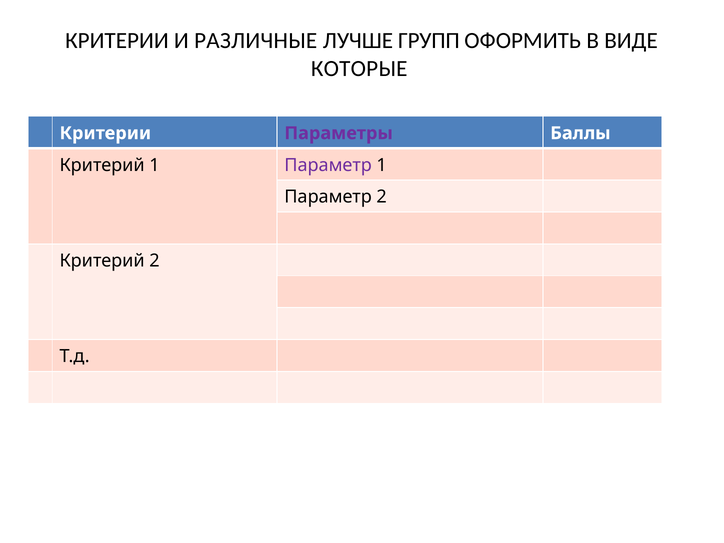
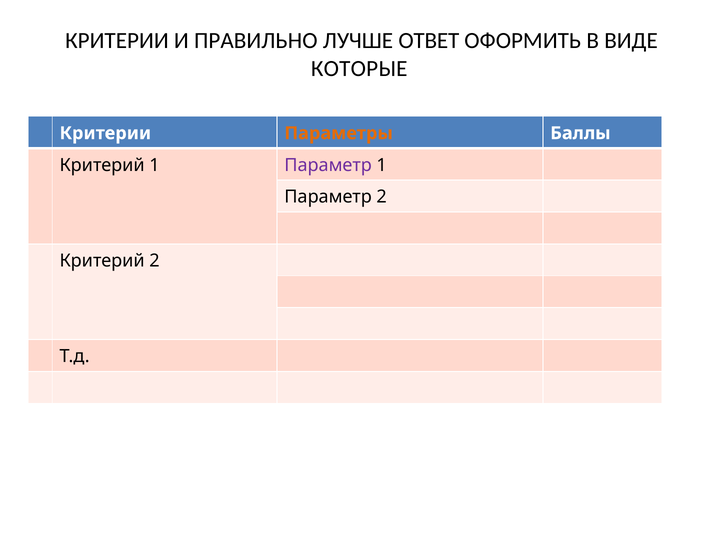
РАЗЛИЧНЫЕ: РАЗЛИЧНЫЕ -> ПРАВИЛЬНО
ГРУПП: ГРУПП -> ОТВЕТ
Параметры colour: purple -> orange
